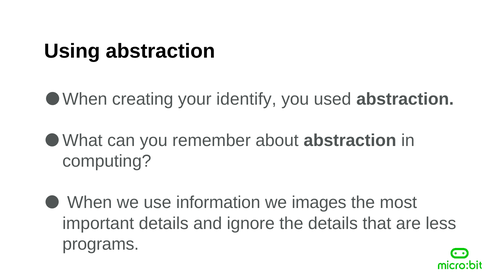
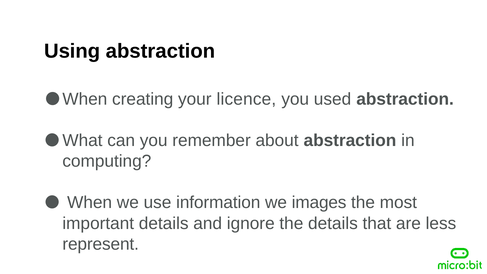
identify: identify -> licence
programs: programs -> represent
